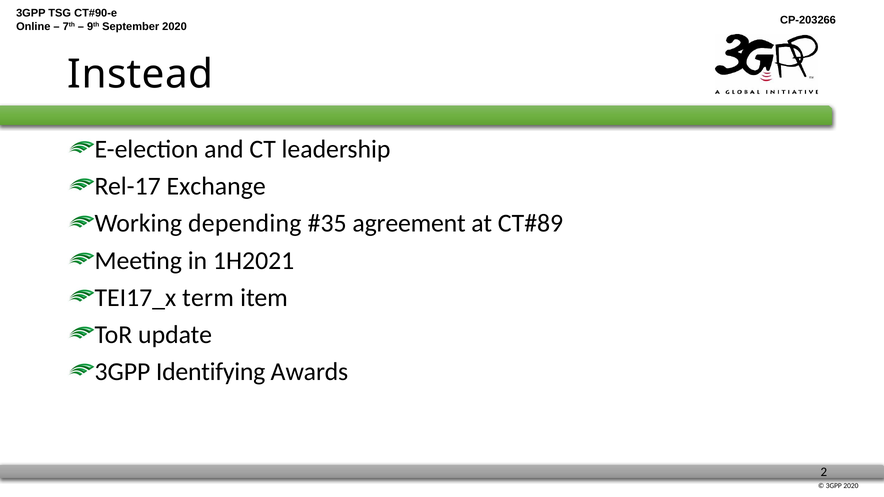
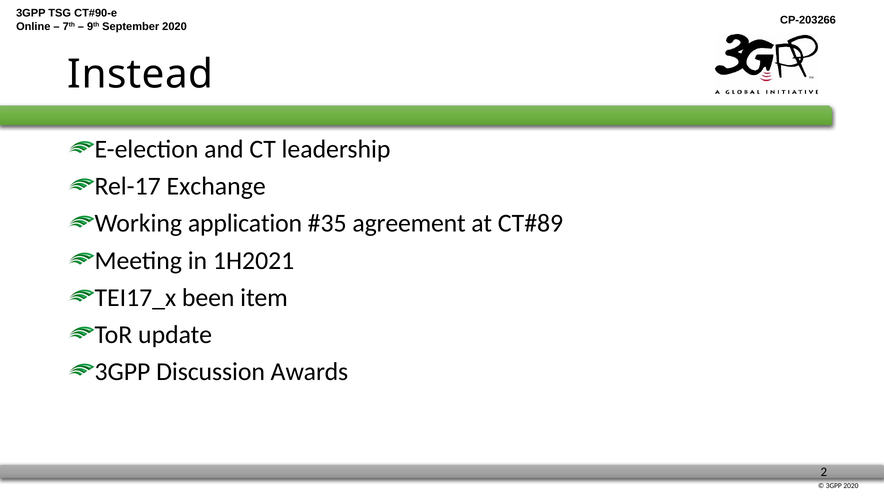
depending: depending -> application
term: term -> been
Identifying: Identifying -> Discussion
